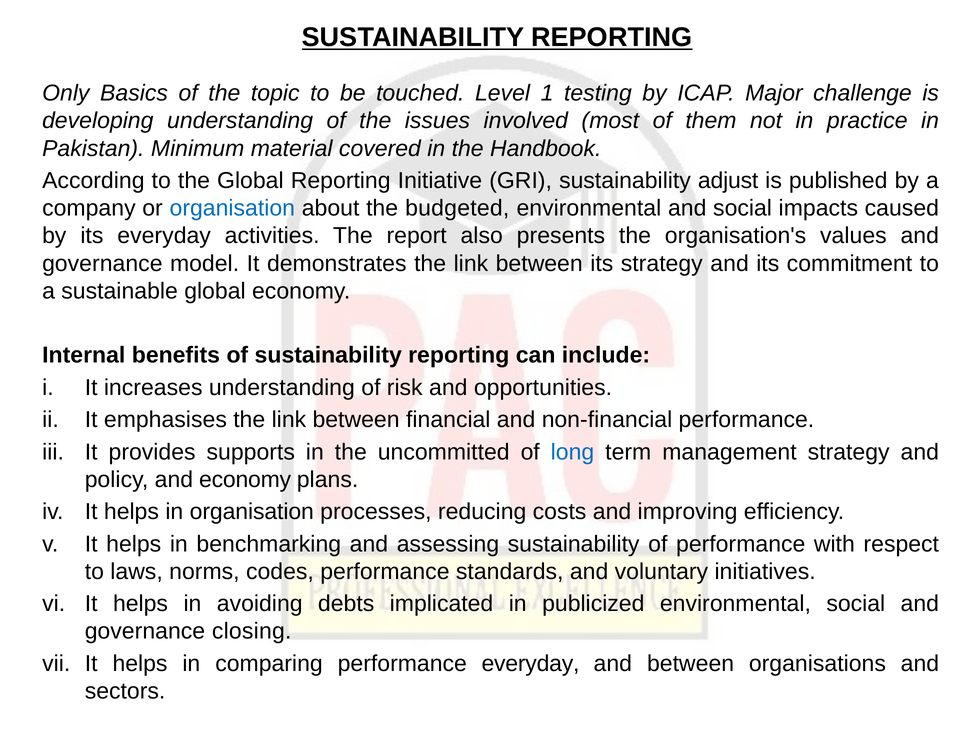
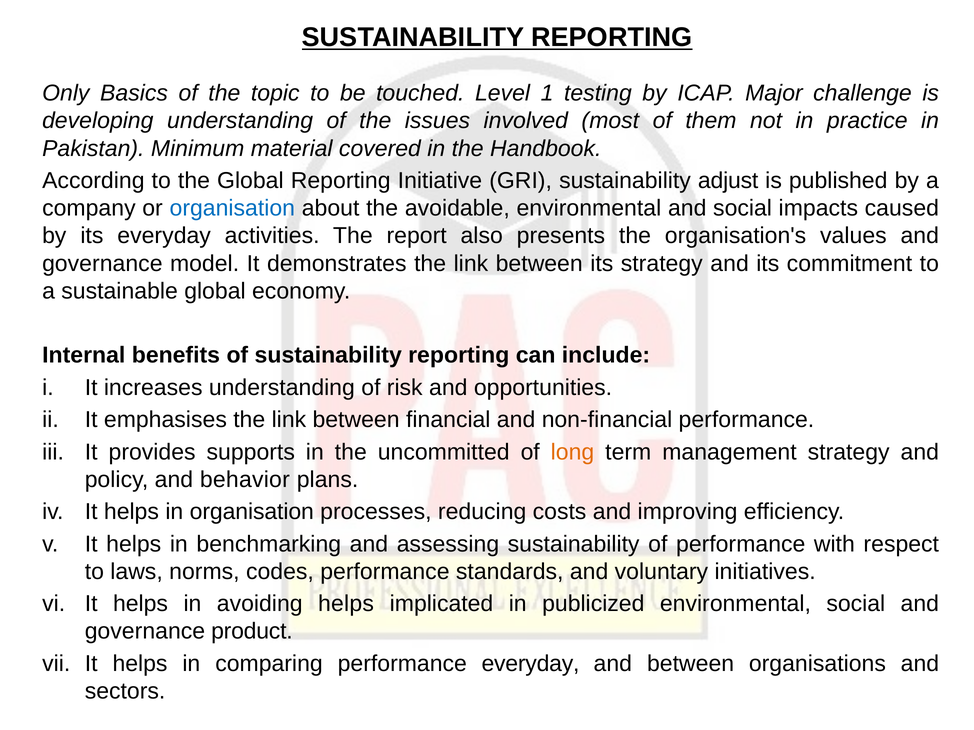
budgeted: budgeted -> avoidable
long colour: blue -> orange
and economy: economy -> behavior
avoiding debts: debts -> helps
closing: closing -> product
